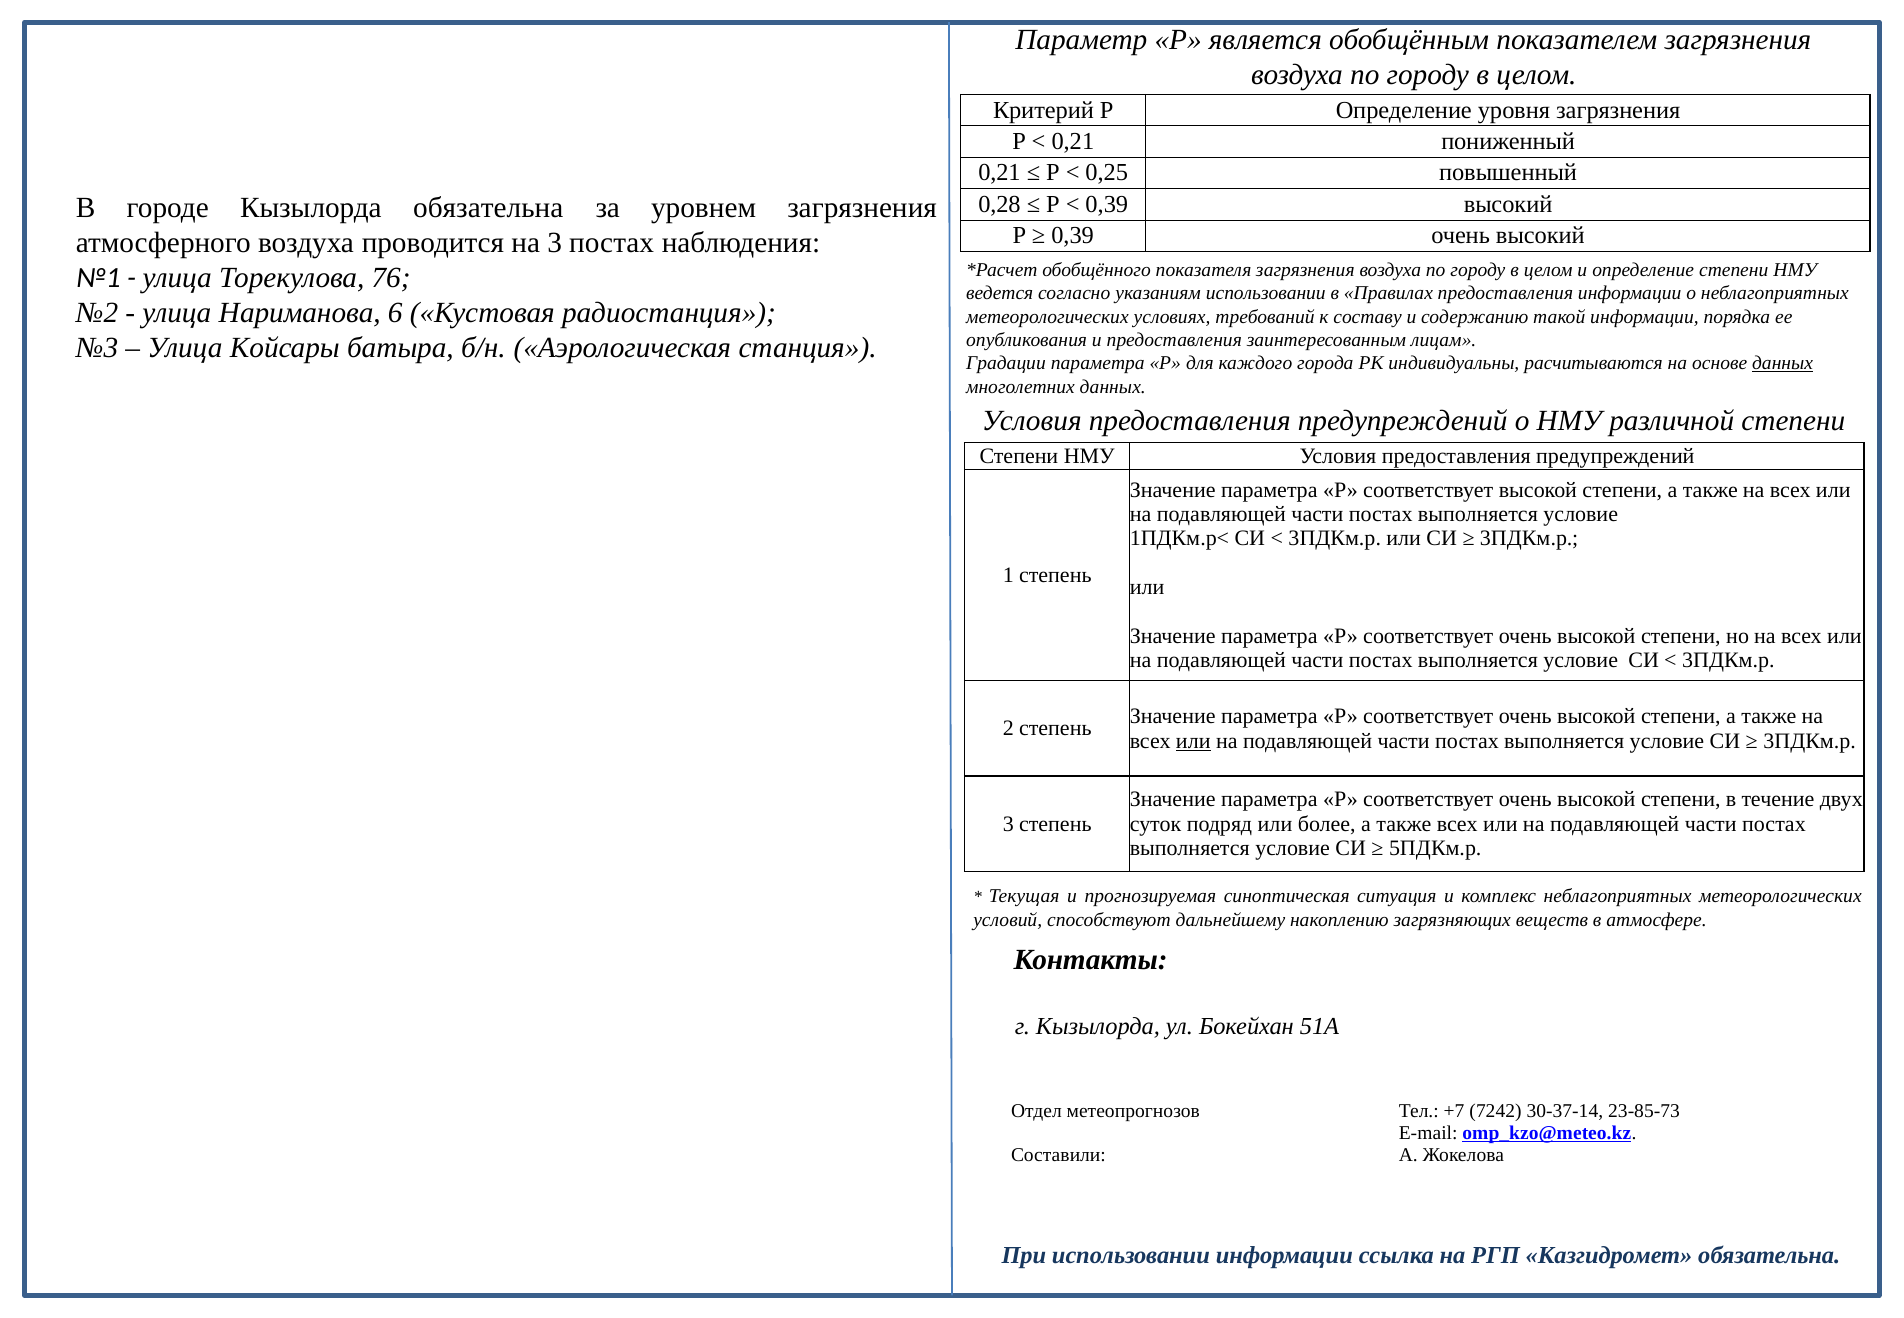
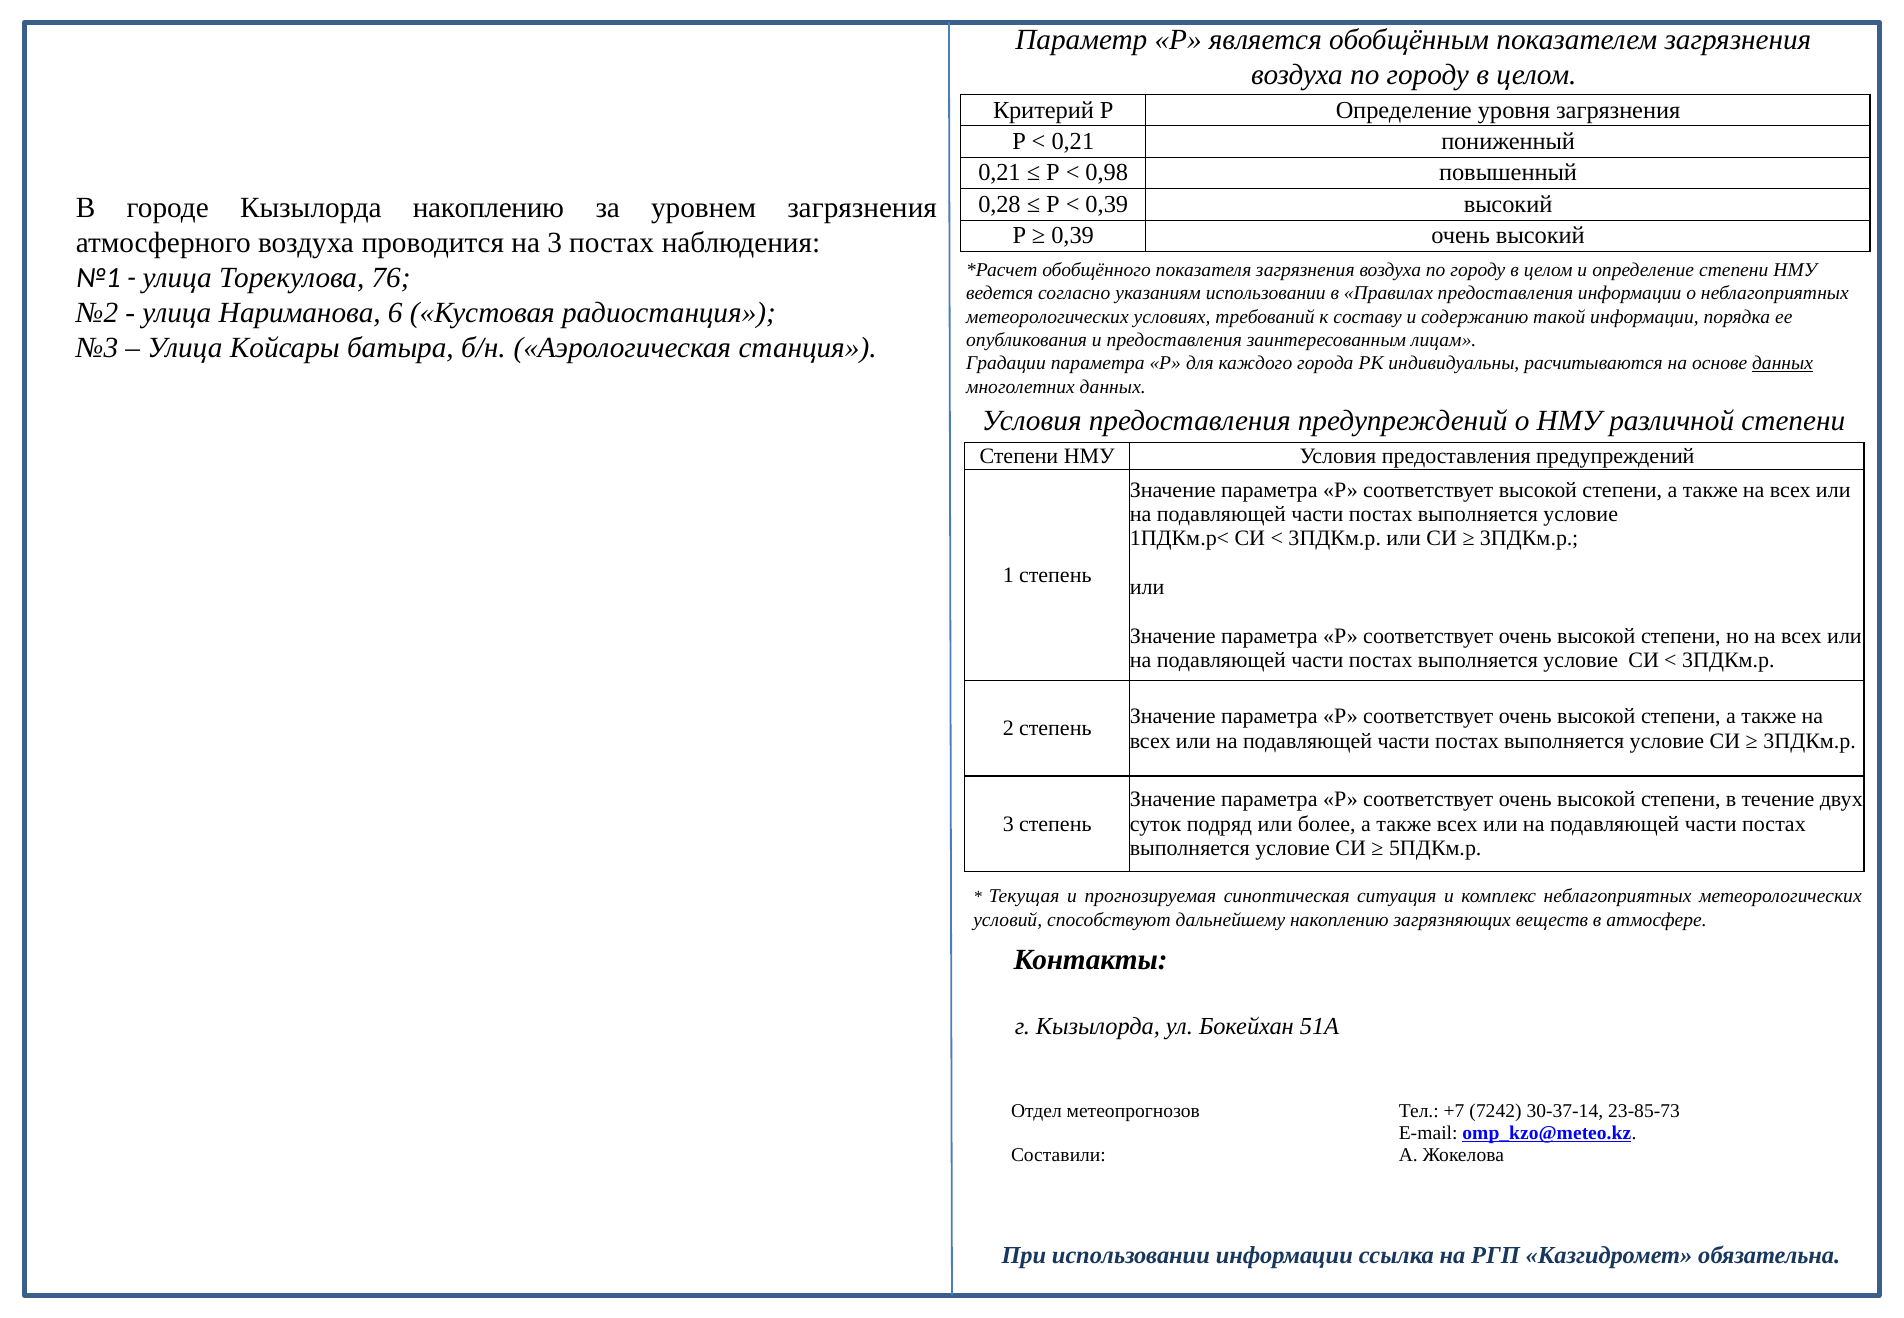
0,25: 0,25 -> 0,98
Кызылорда обязательна: обязательна -> накоплению
или at (1193, 741) underline: present -> none
